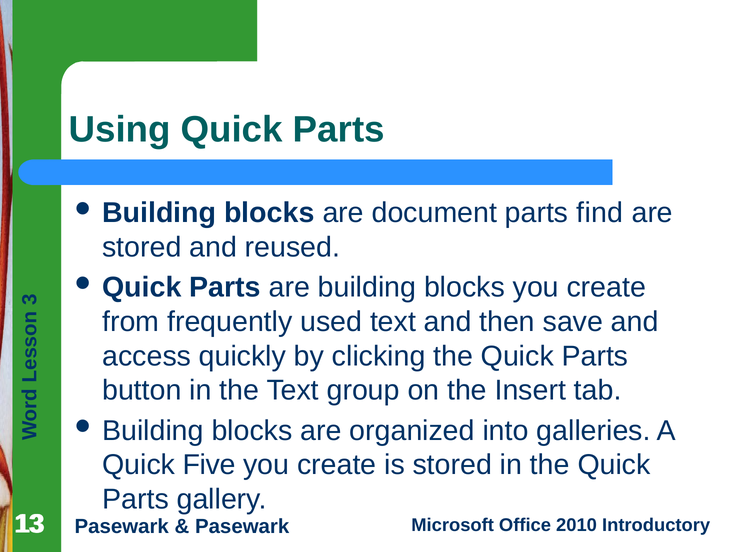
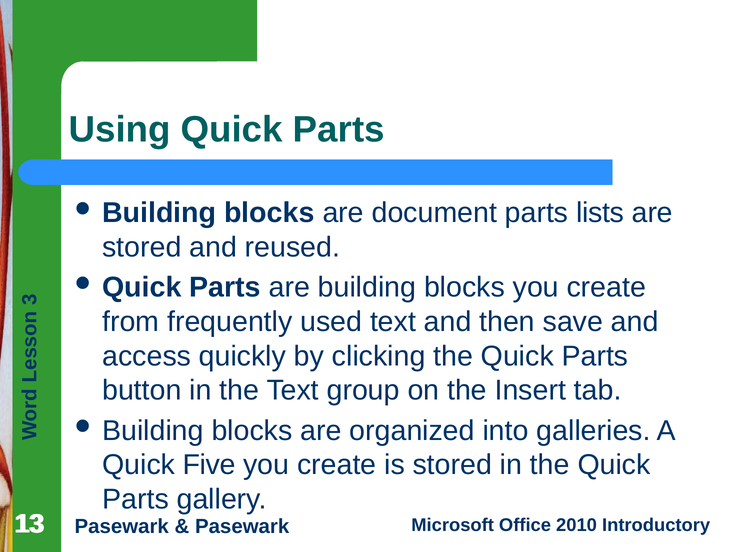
find: find -> lists
